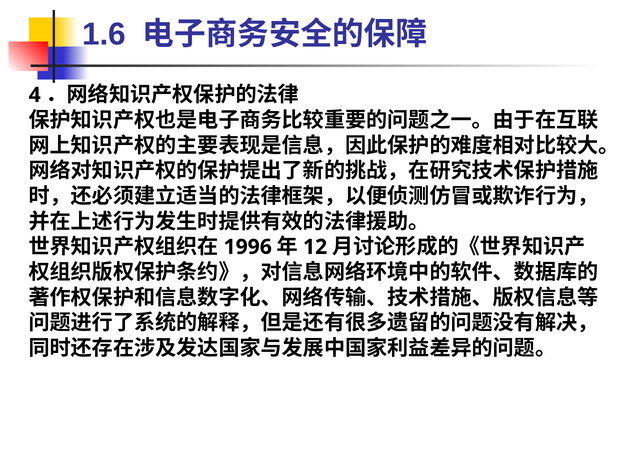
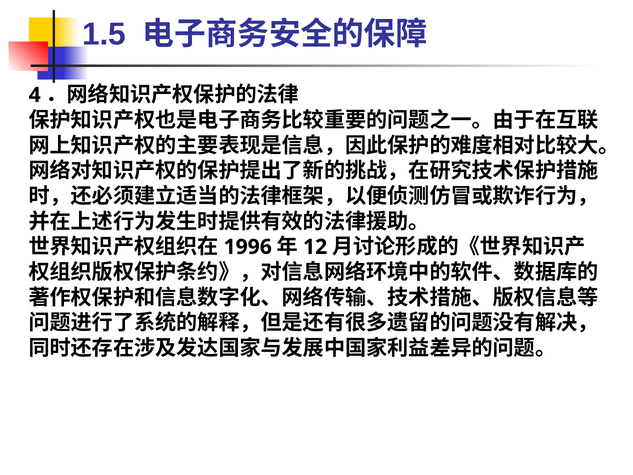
1.6: 1.6 -> 1.5
